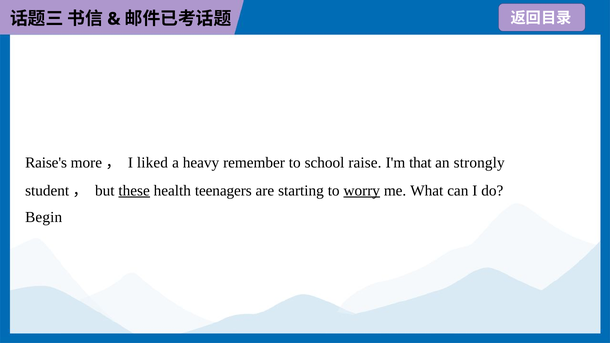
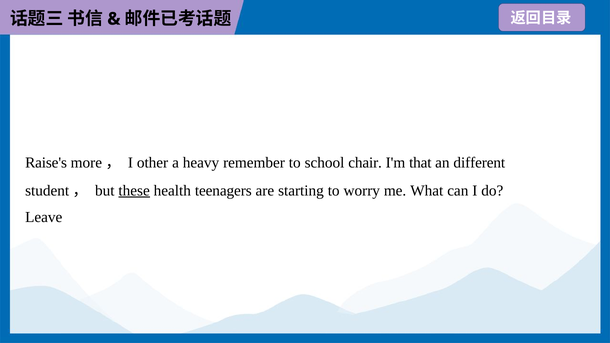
liked: liked -> other
raise: raise -> chair
strongly: strongly -> different
worry underline: present -> none
Begin: Begin -> Leave
